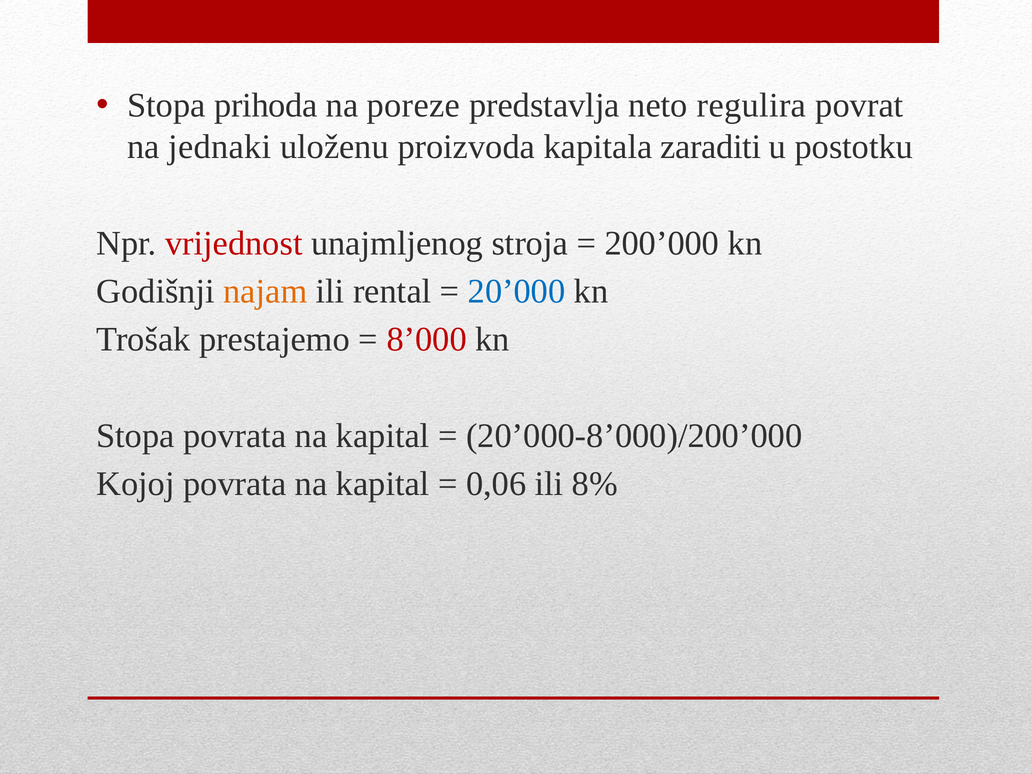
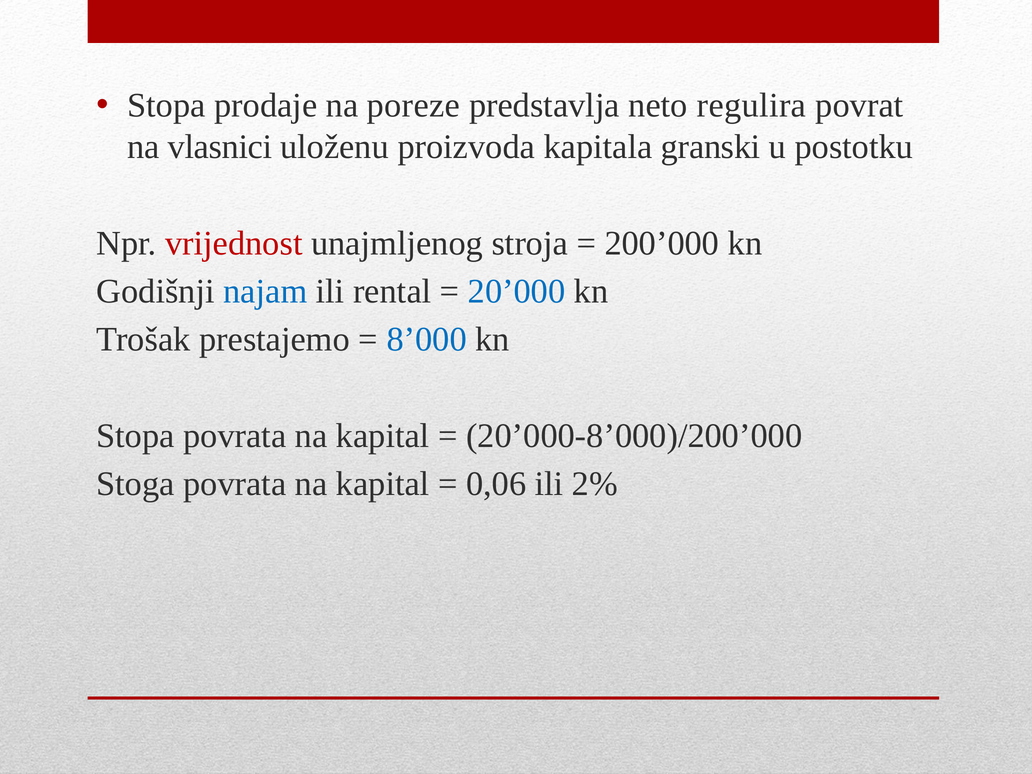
prihoda: prihoda -> prodaje
jednaki: jednaki -> vlasnici
zaraditi: zaraditi -> granski
najam colour: orange -> blue
8’000 colour: red -> blue
Kojoj: Kojoj -> Stoga
8%: 8% -> 2%
